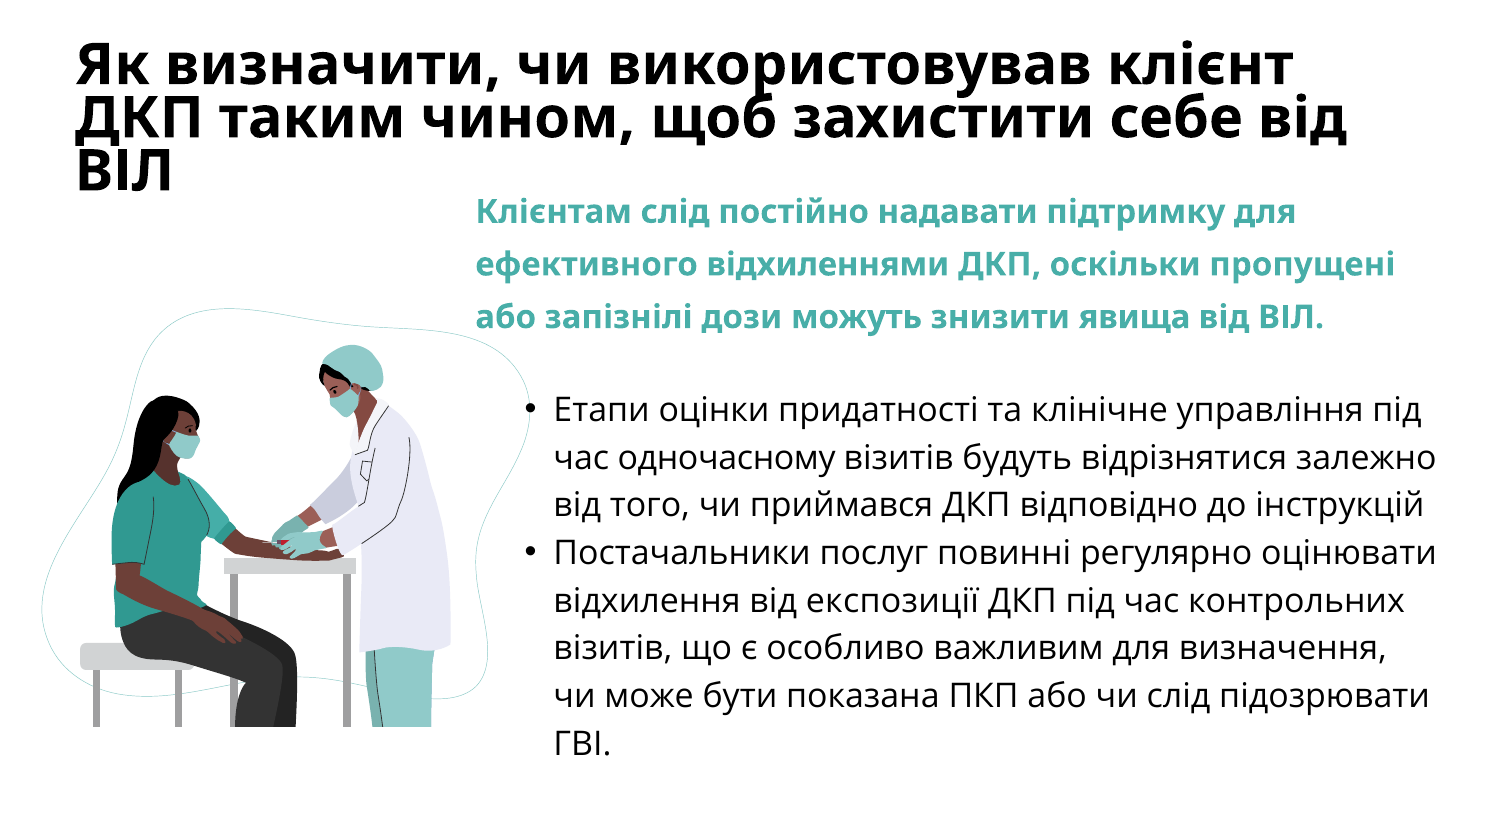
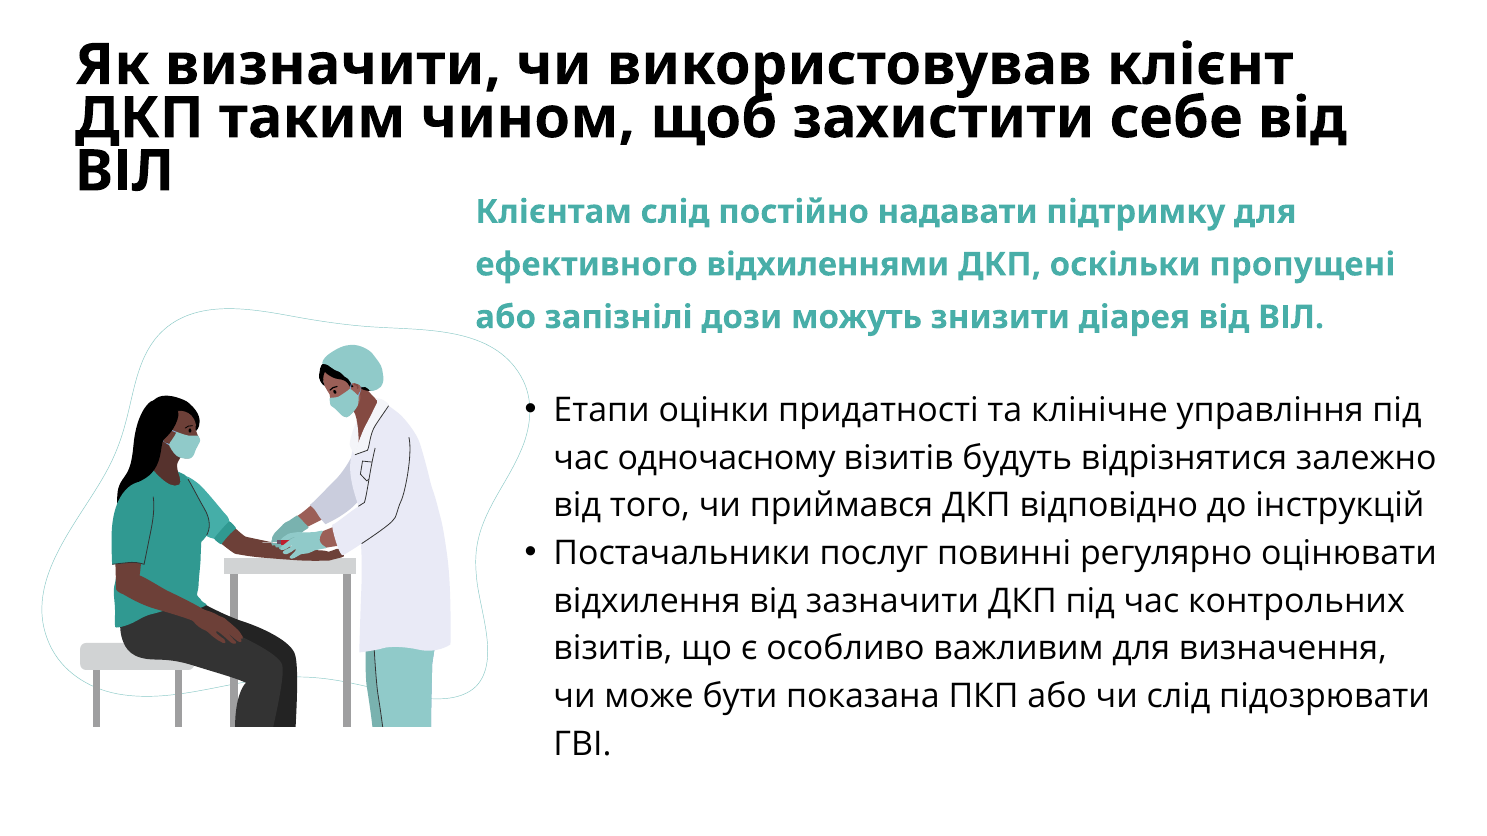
явища: явища -> діарея
експозиції: експозиції -> зазначити
